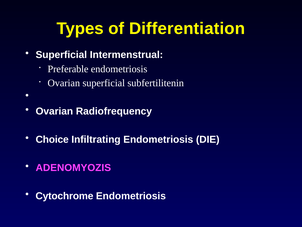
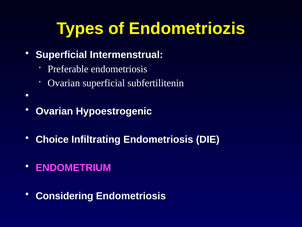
Differentiation: Differentiation -> Endometriozis
Radiofrequency: Radiofrequency -> Hypoestrogenic
ADENOMYOZIS: ADENOMYOZIS -> ENDOMETRIUM
Cytochrome: Cytochrome -> Considering
